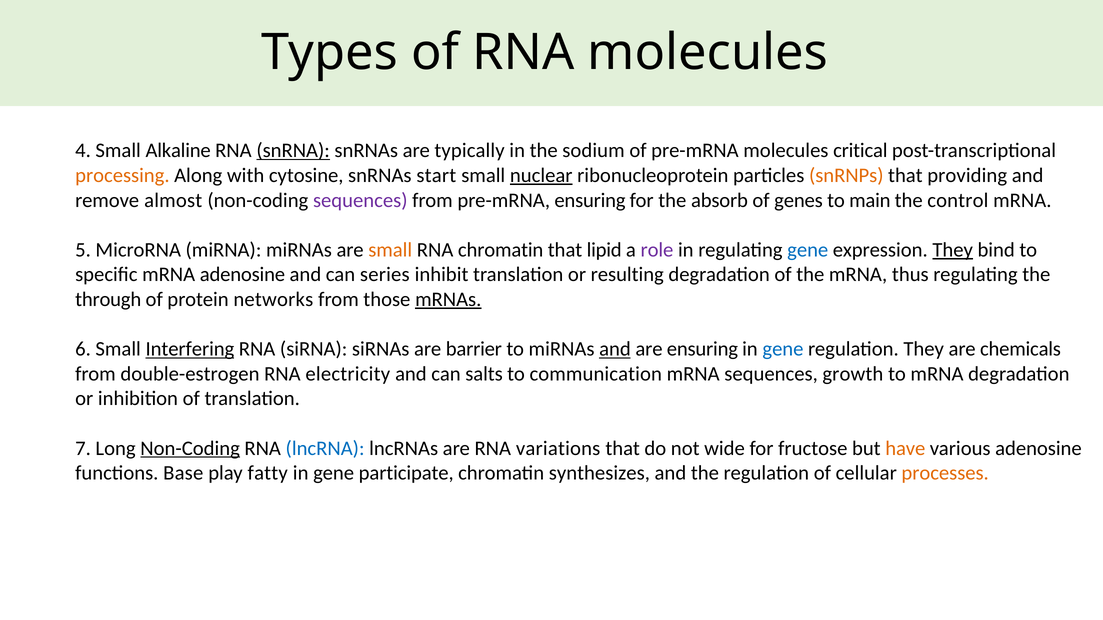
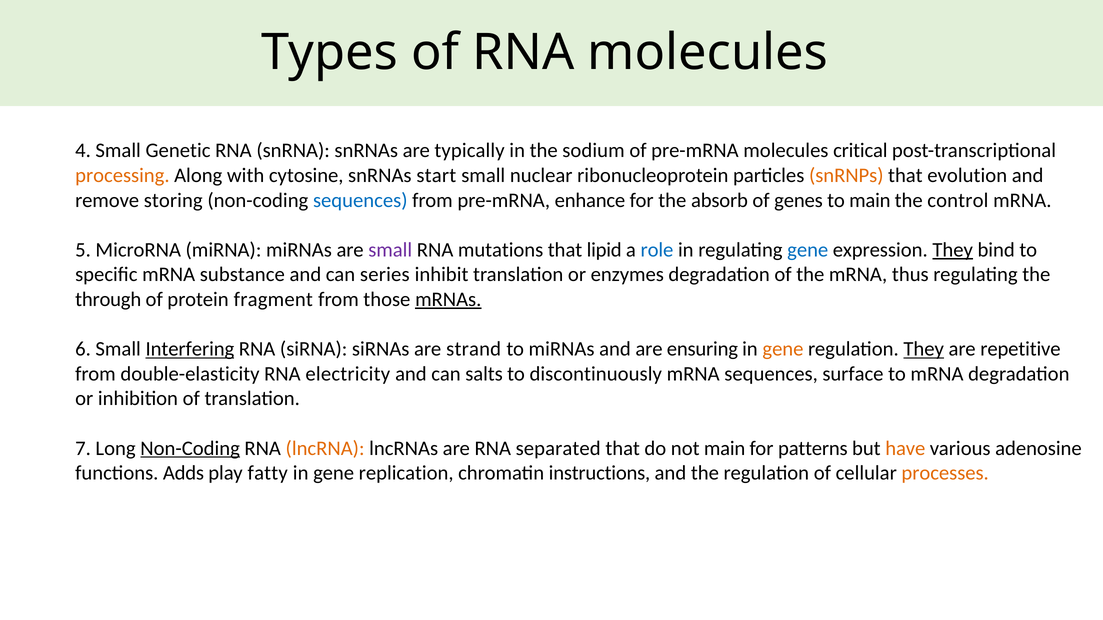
Alkaline: Alkaline -> Genetic
snRNA underline: present -> none
nuclear underline: present -> none
providing: providing -> evolution
almost: almost -> storing
sequences at (360, 200) colour: purple -> blue
pre-mRNA ensuring: ensuring -> enhance
small at (390, 250) colour: orange -> purple
RNA chromatin: chromatin -> mutations
role colour: purple -> blue
mRNA adenosine: adenosine -> substance
resulting: resulting -> enzymes
networks: networks -> fragment
barrier: barrier -> strand
and at (615, 349) underline: present -> none
gene at (783, 349) colour: blue -> orange
They at (924, 349) underline: none -> present
chemicals: chemicals -> repetitive
double-estrogen: double-estrogen -> double-elasticity
communication: communication -> discontinuously
growth: growth -> surface
lncRNA colour: blue -> orange
variations: variations -> separated
not wide: wide -> main
fructose: fructose -> patterns
Base: Base -> Adds
participate: participate -> replication
synthesizes: synthesizes -> instructions
